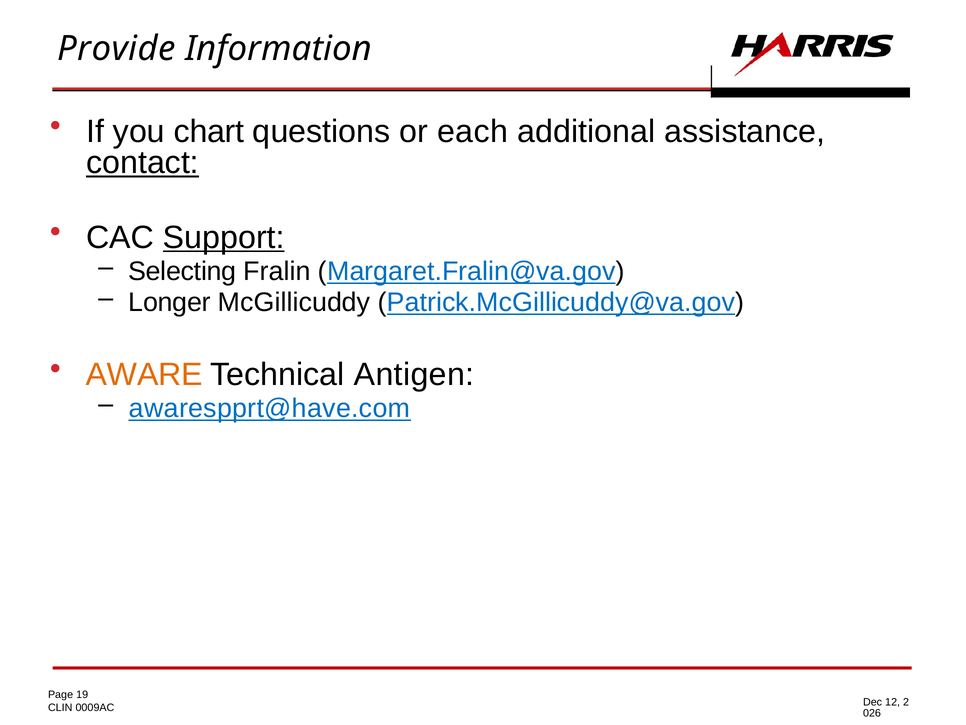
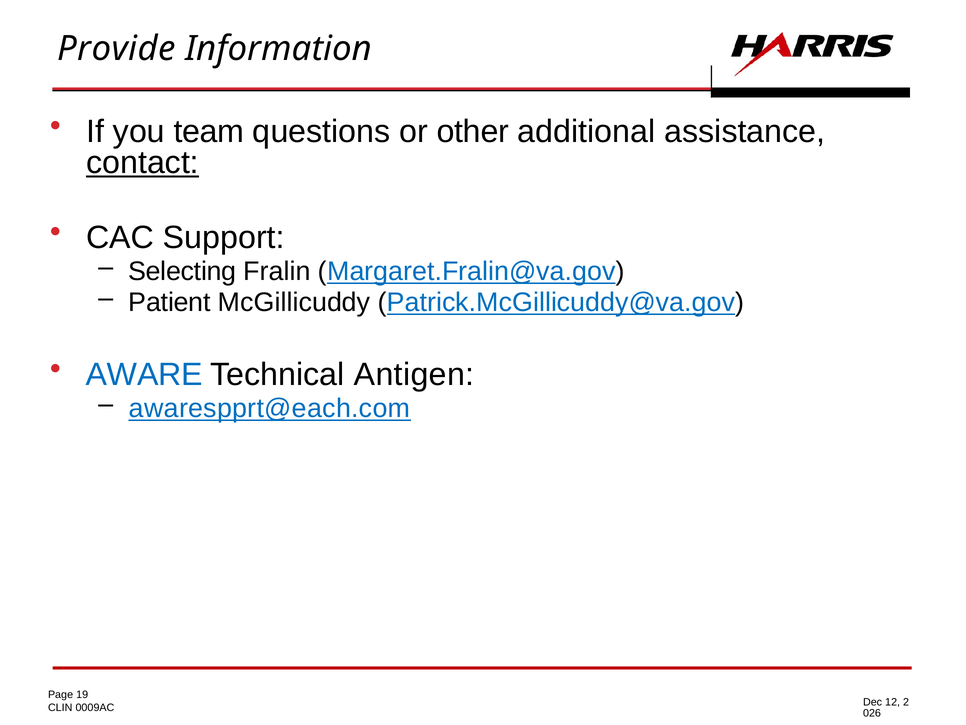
chart: chart -> team
each: each -> other
Support underline: present -> none
Longer: Longer -> Patient
AWARE colour: orange -> blue
awarespprt@have.com: awarespprt@have.com -> awarespprt@each.com
